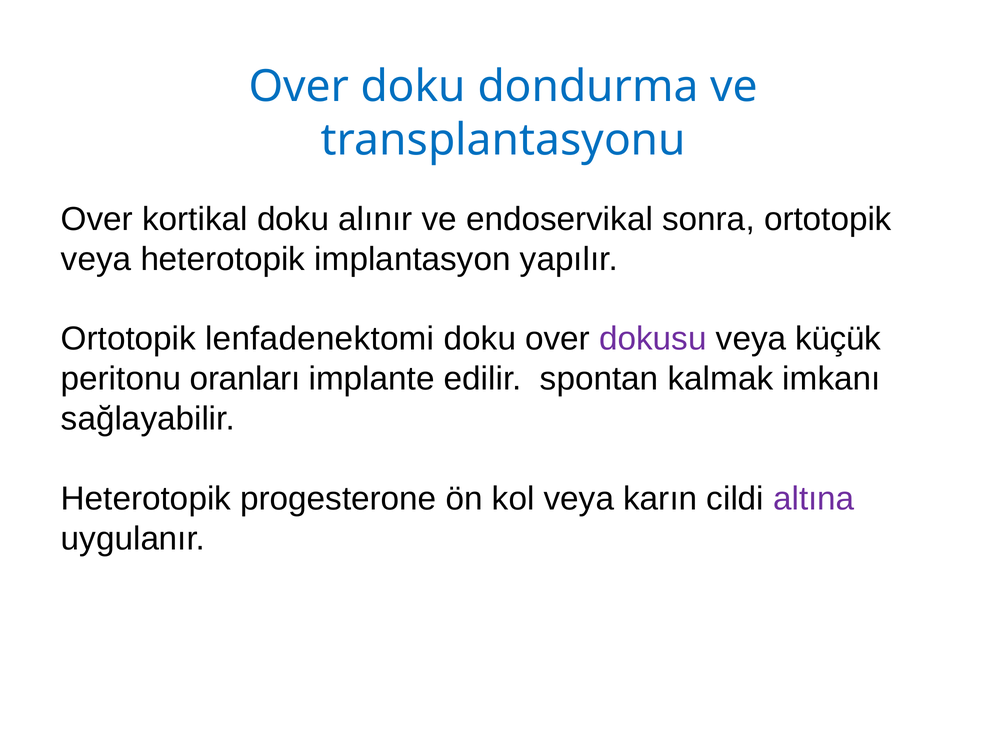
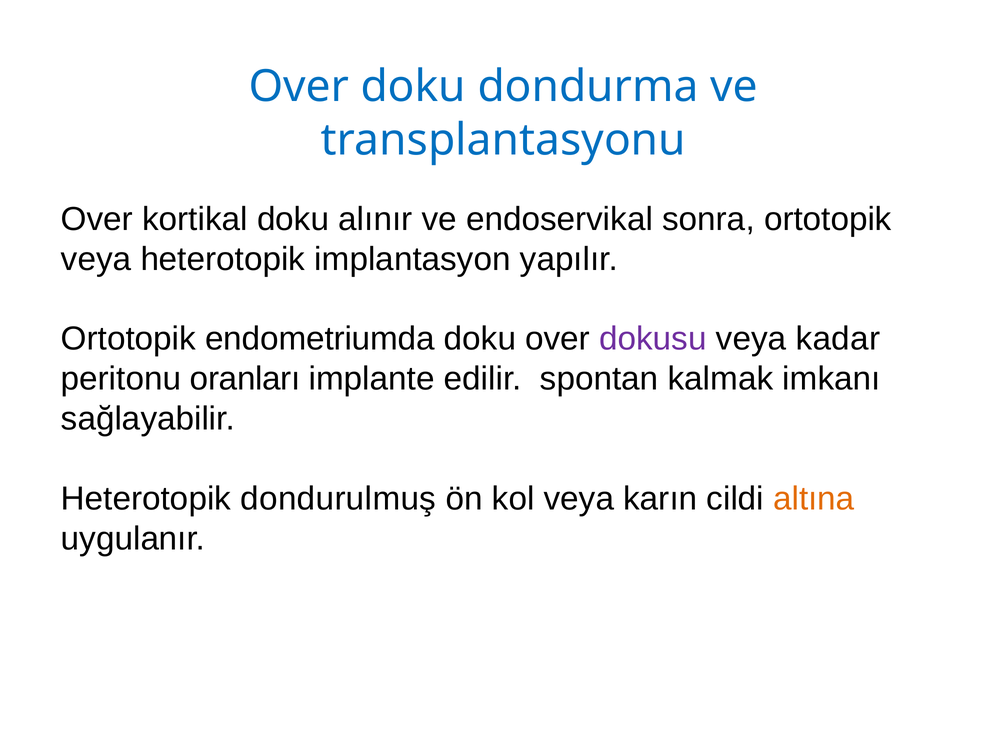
lenfadenektomi: lenfadenektomi -> endometriumda
küçük: küçük -> kadar
progesterone: progesterone -> dondurulmuş
altına colour: purple -> orange
